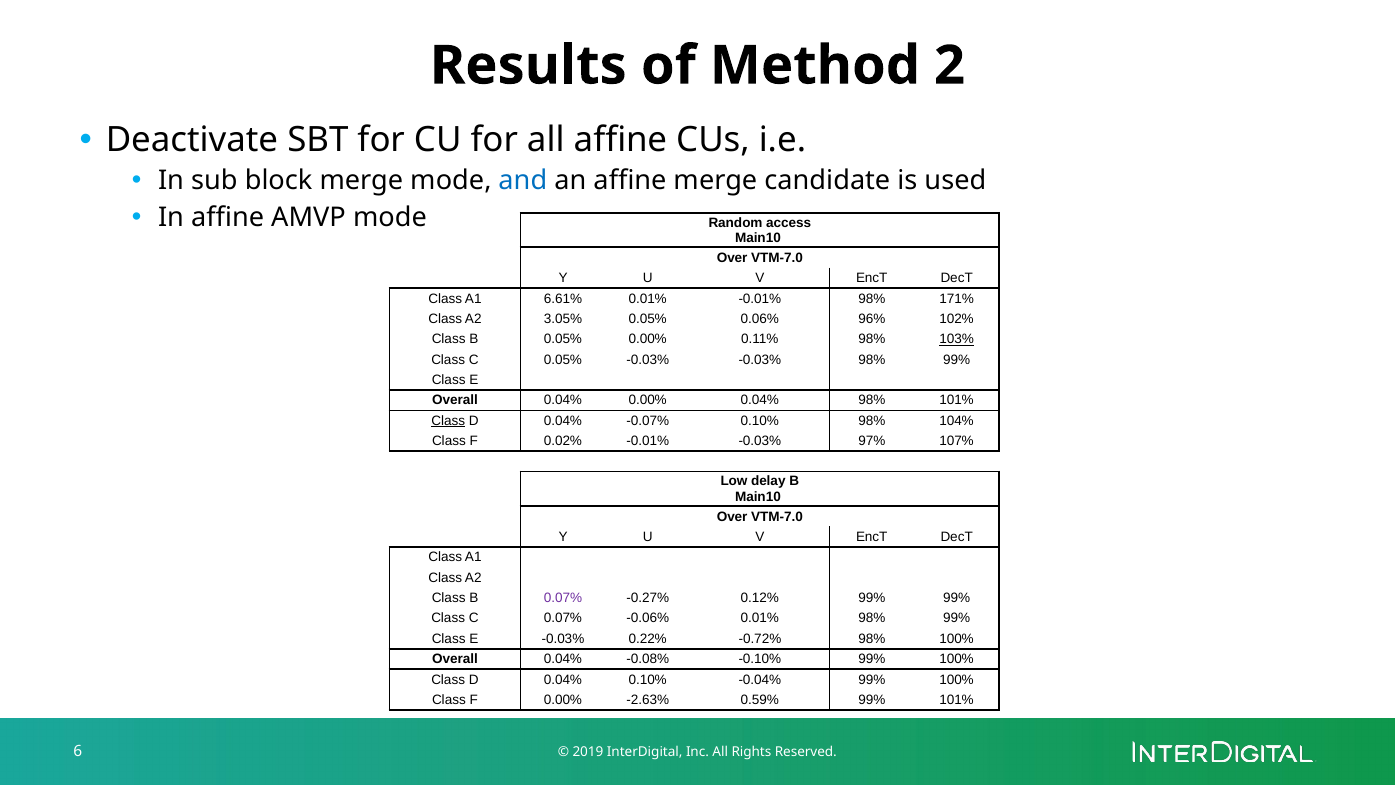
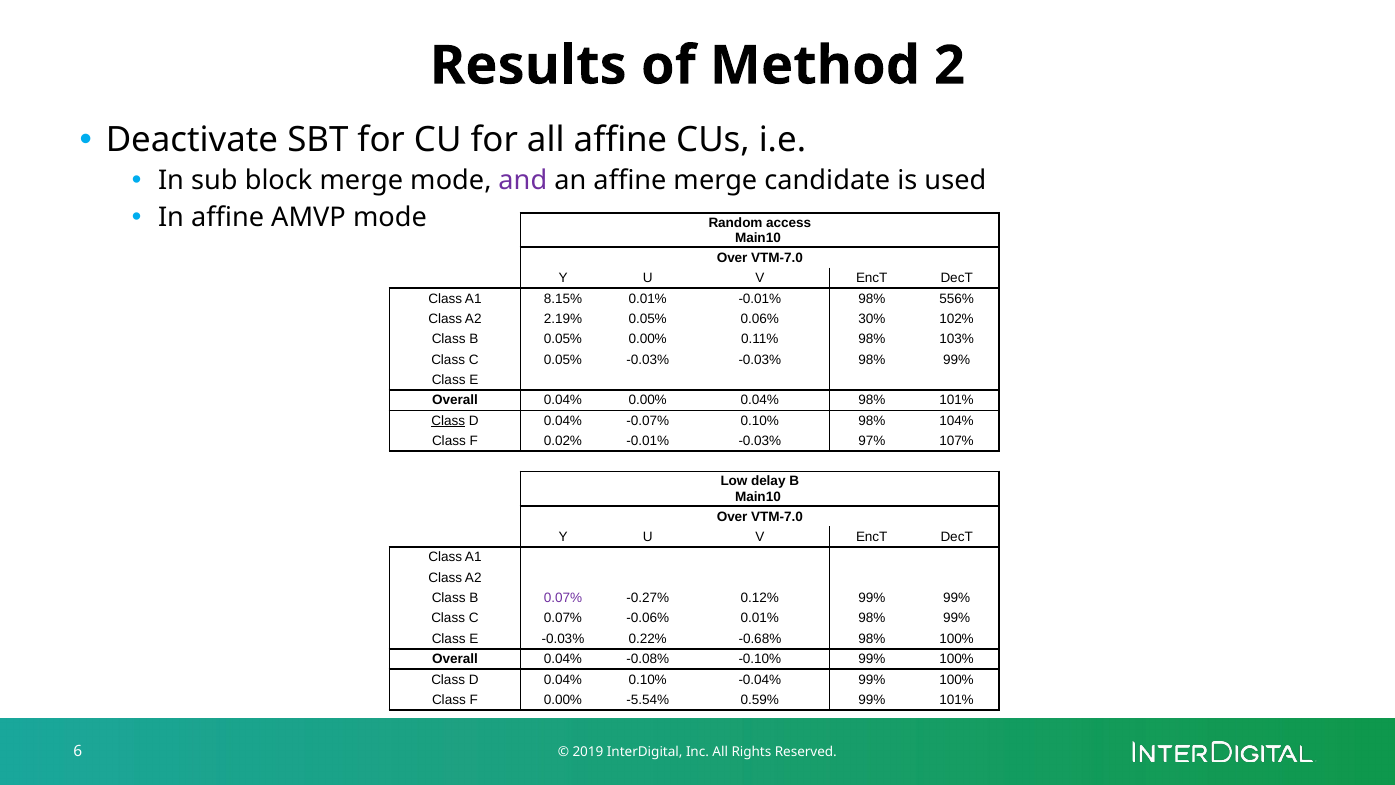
and colour: blue -> purple
6.61%: 6.61% -> 8.15%
171%: 171% -> 556%
3.05%: 3.05% -> 2.19%
96%: 96% -> 30%
103% underline: present -> none
-0.72%: -0.72% -> -0.68%
-2.63%: -2.63% -> -5.54%
